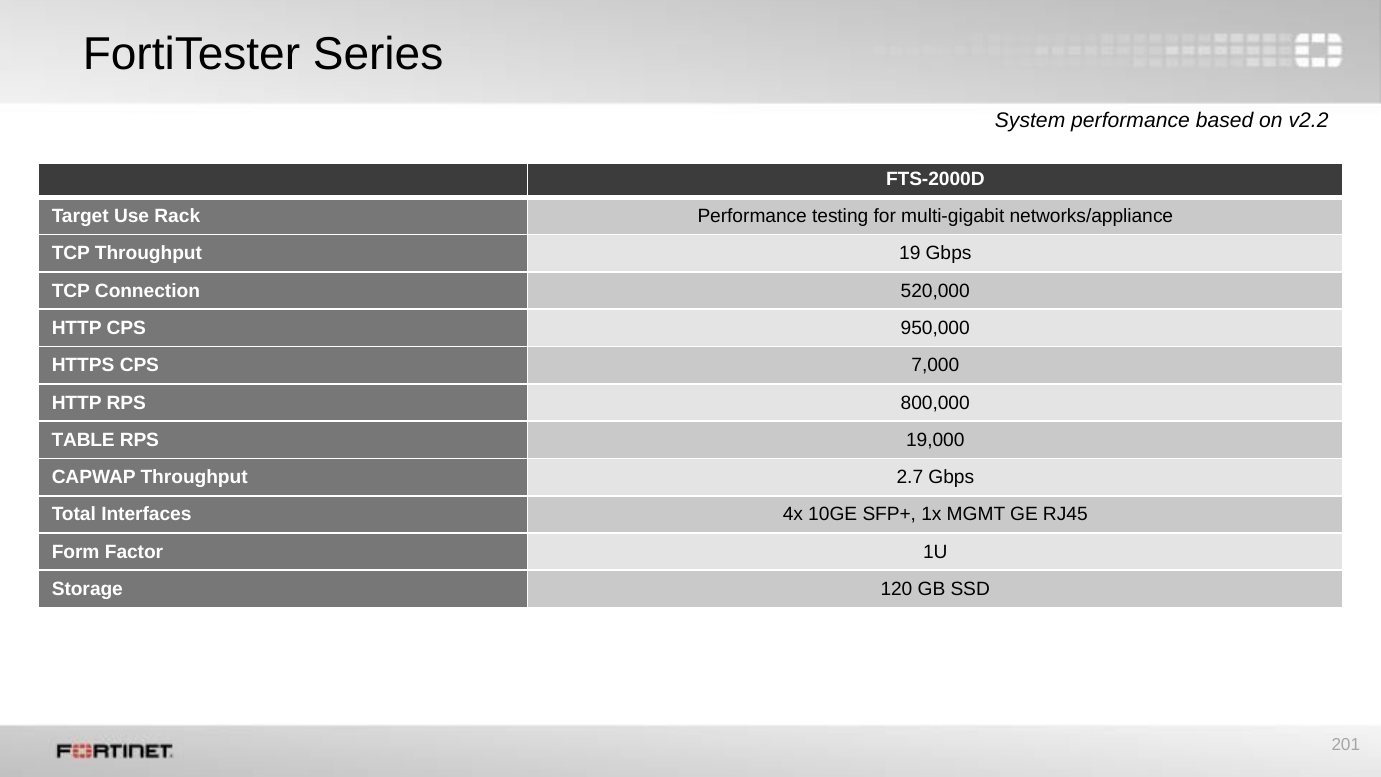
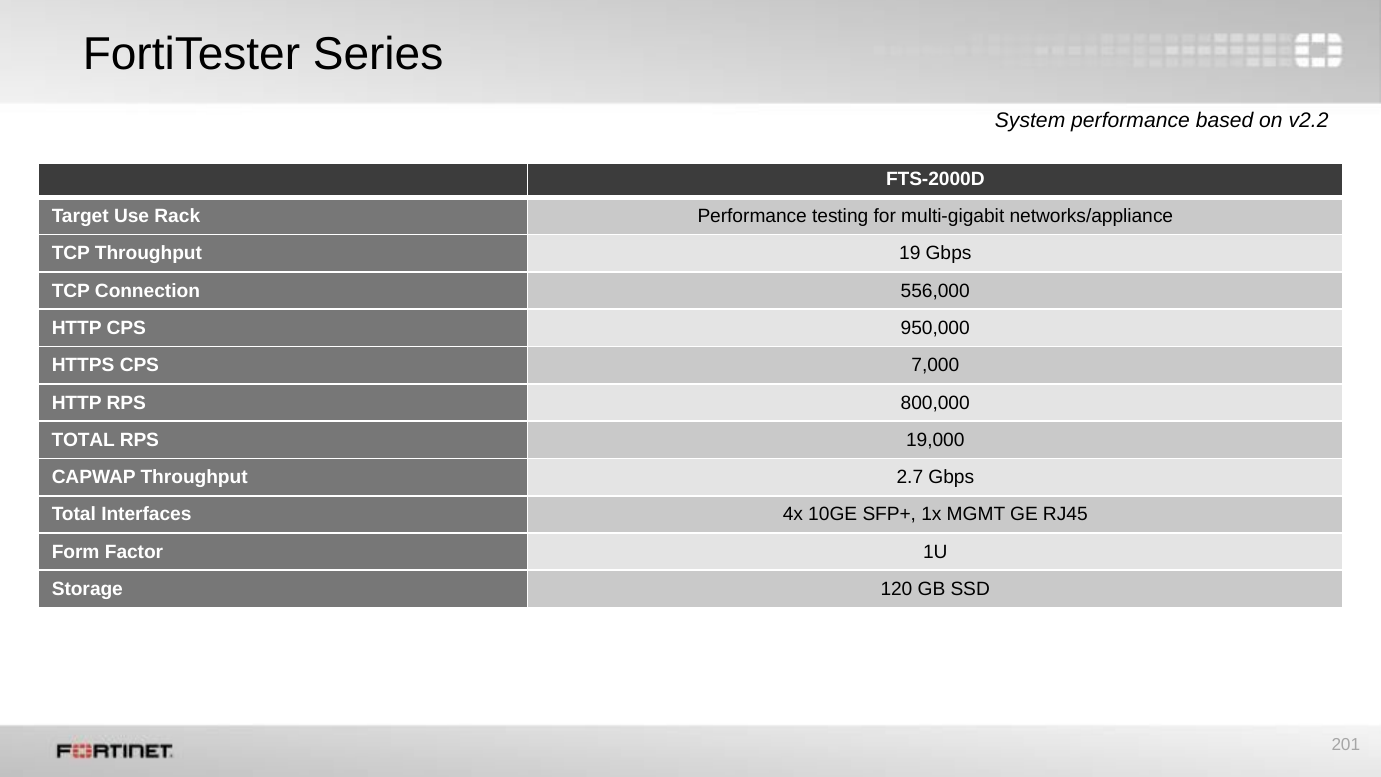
520,000: 520,000 -> 556,000
TABLE at (83, 440): TABLE -> TOTAL
